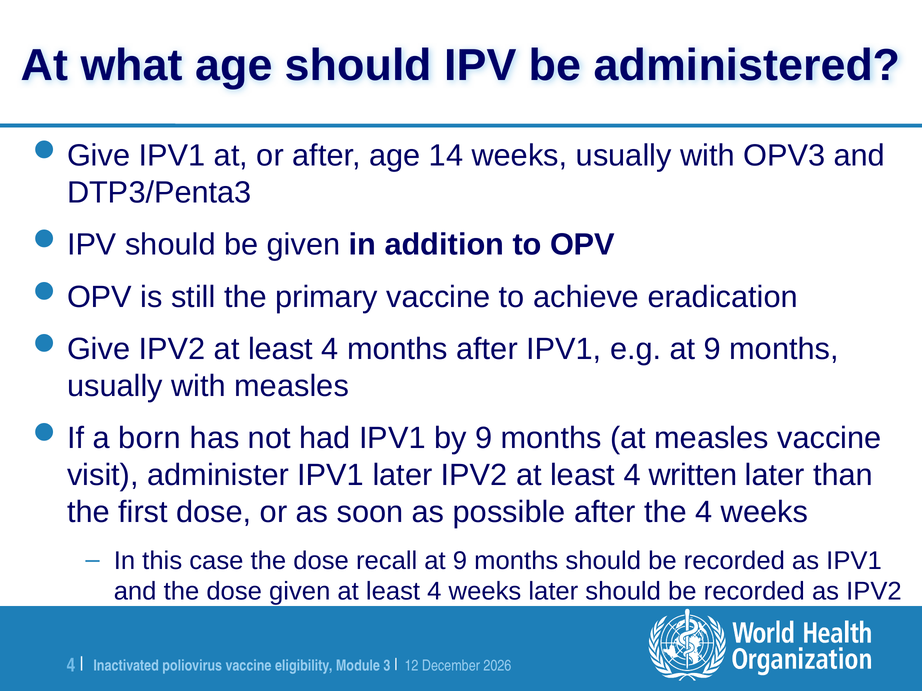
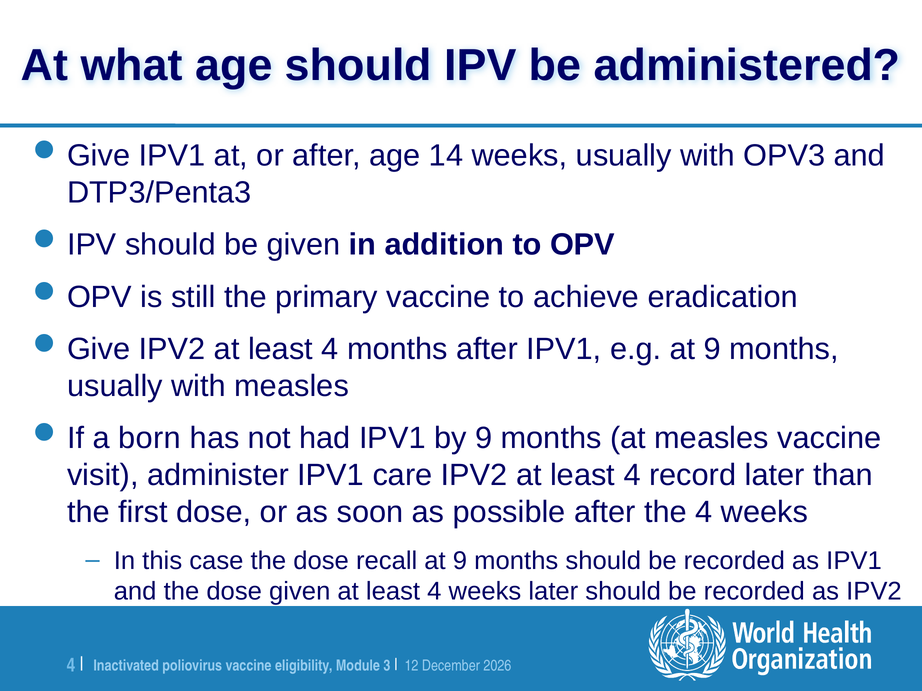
IPV1 later: later -> care
written: written -> record
